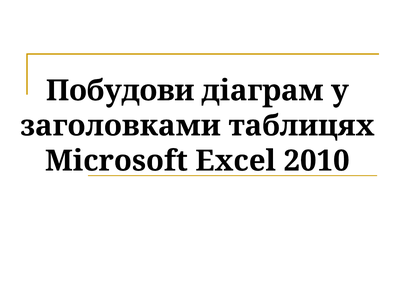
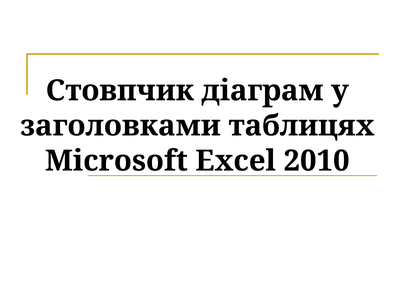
Побудови: Побудови -> Стовпчик
